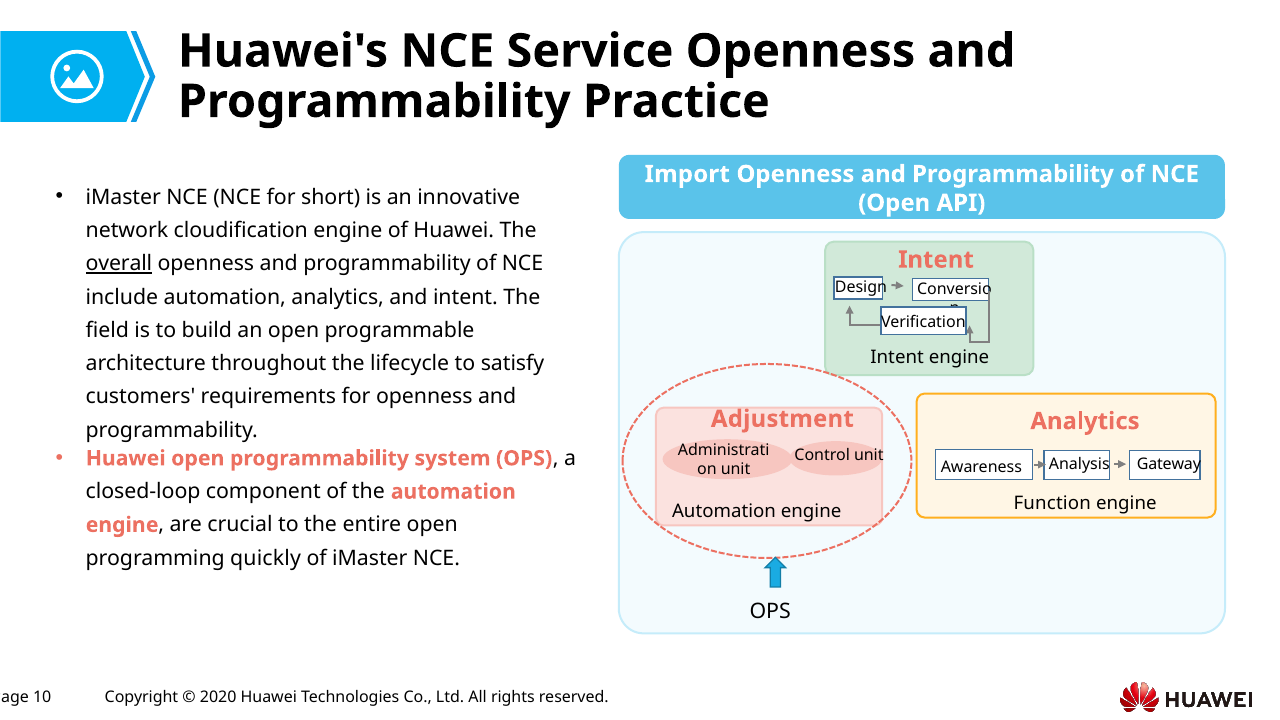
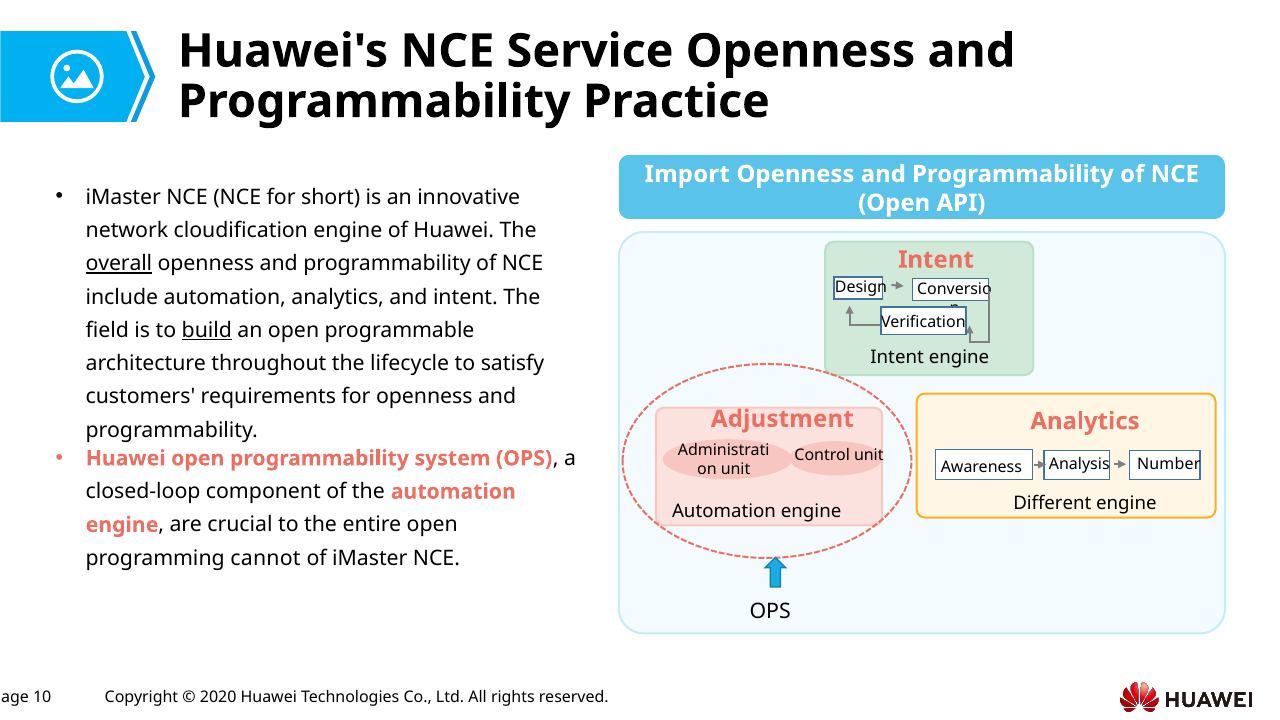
build underline: none -> present
Gateway: Gateway -> Number
Function: Function -> Different
quickly: quickly -> cannot
